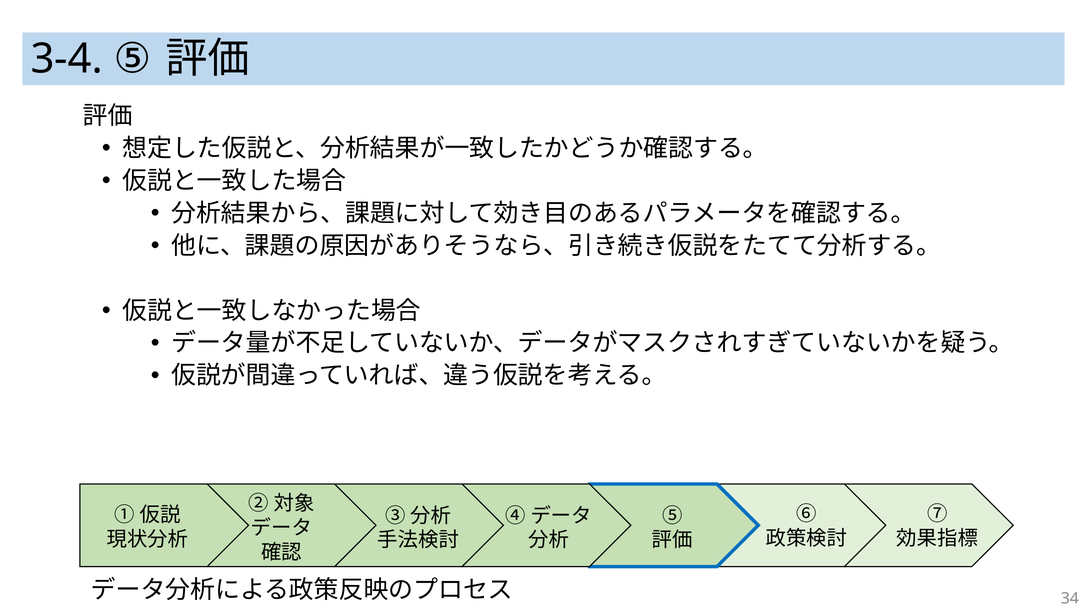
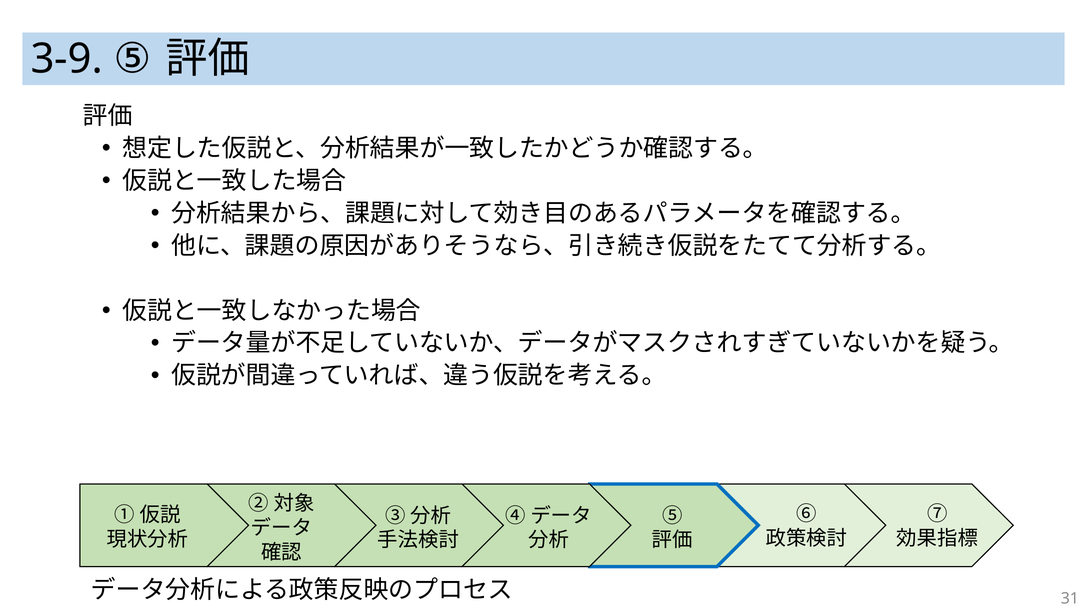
3-4: 3-4 -> 3-9
34: 34 -> 31
